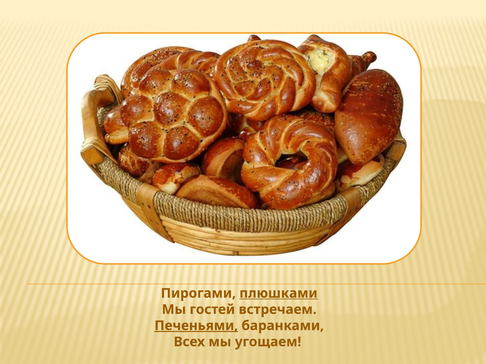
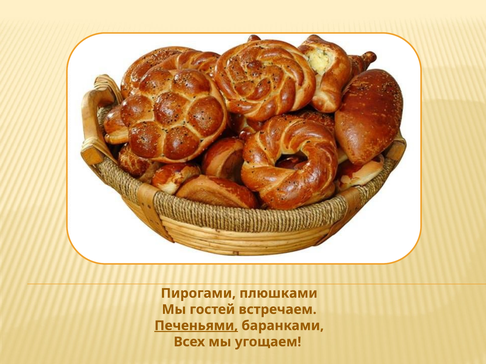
плюшками underline: present -> none
